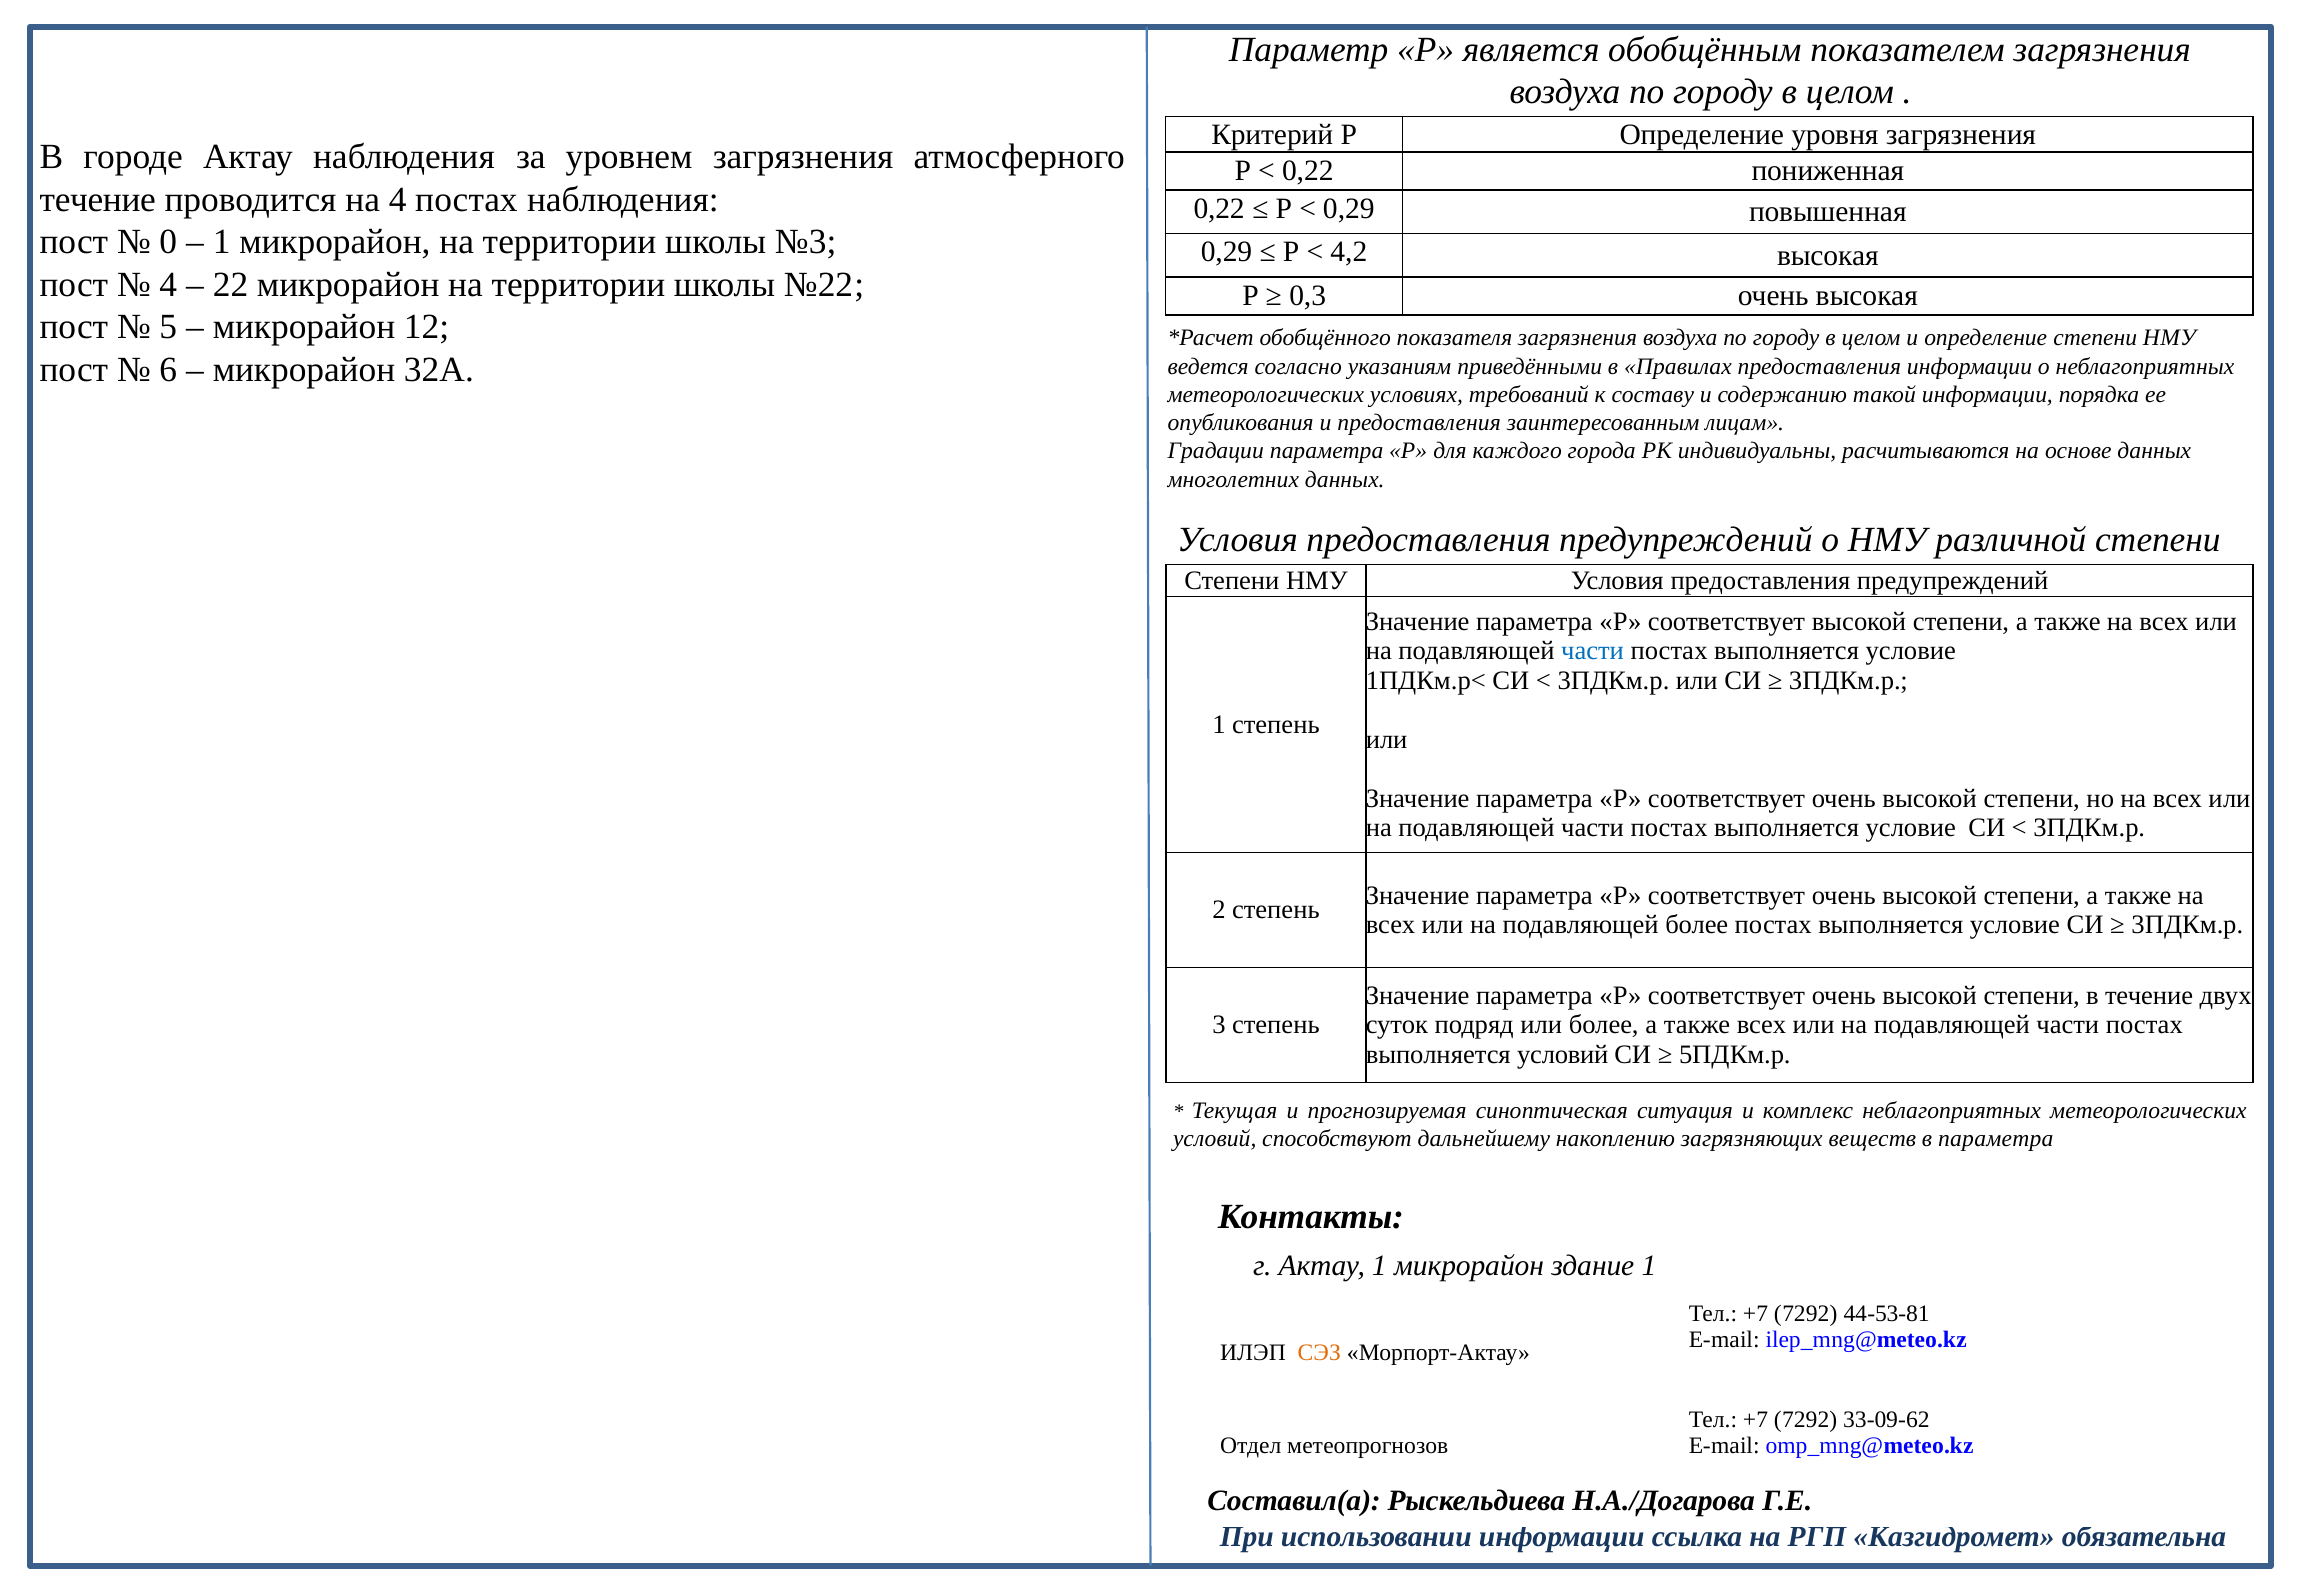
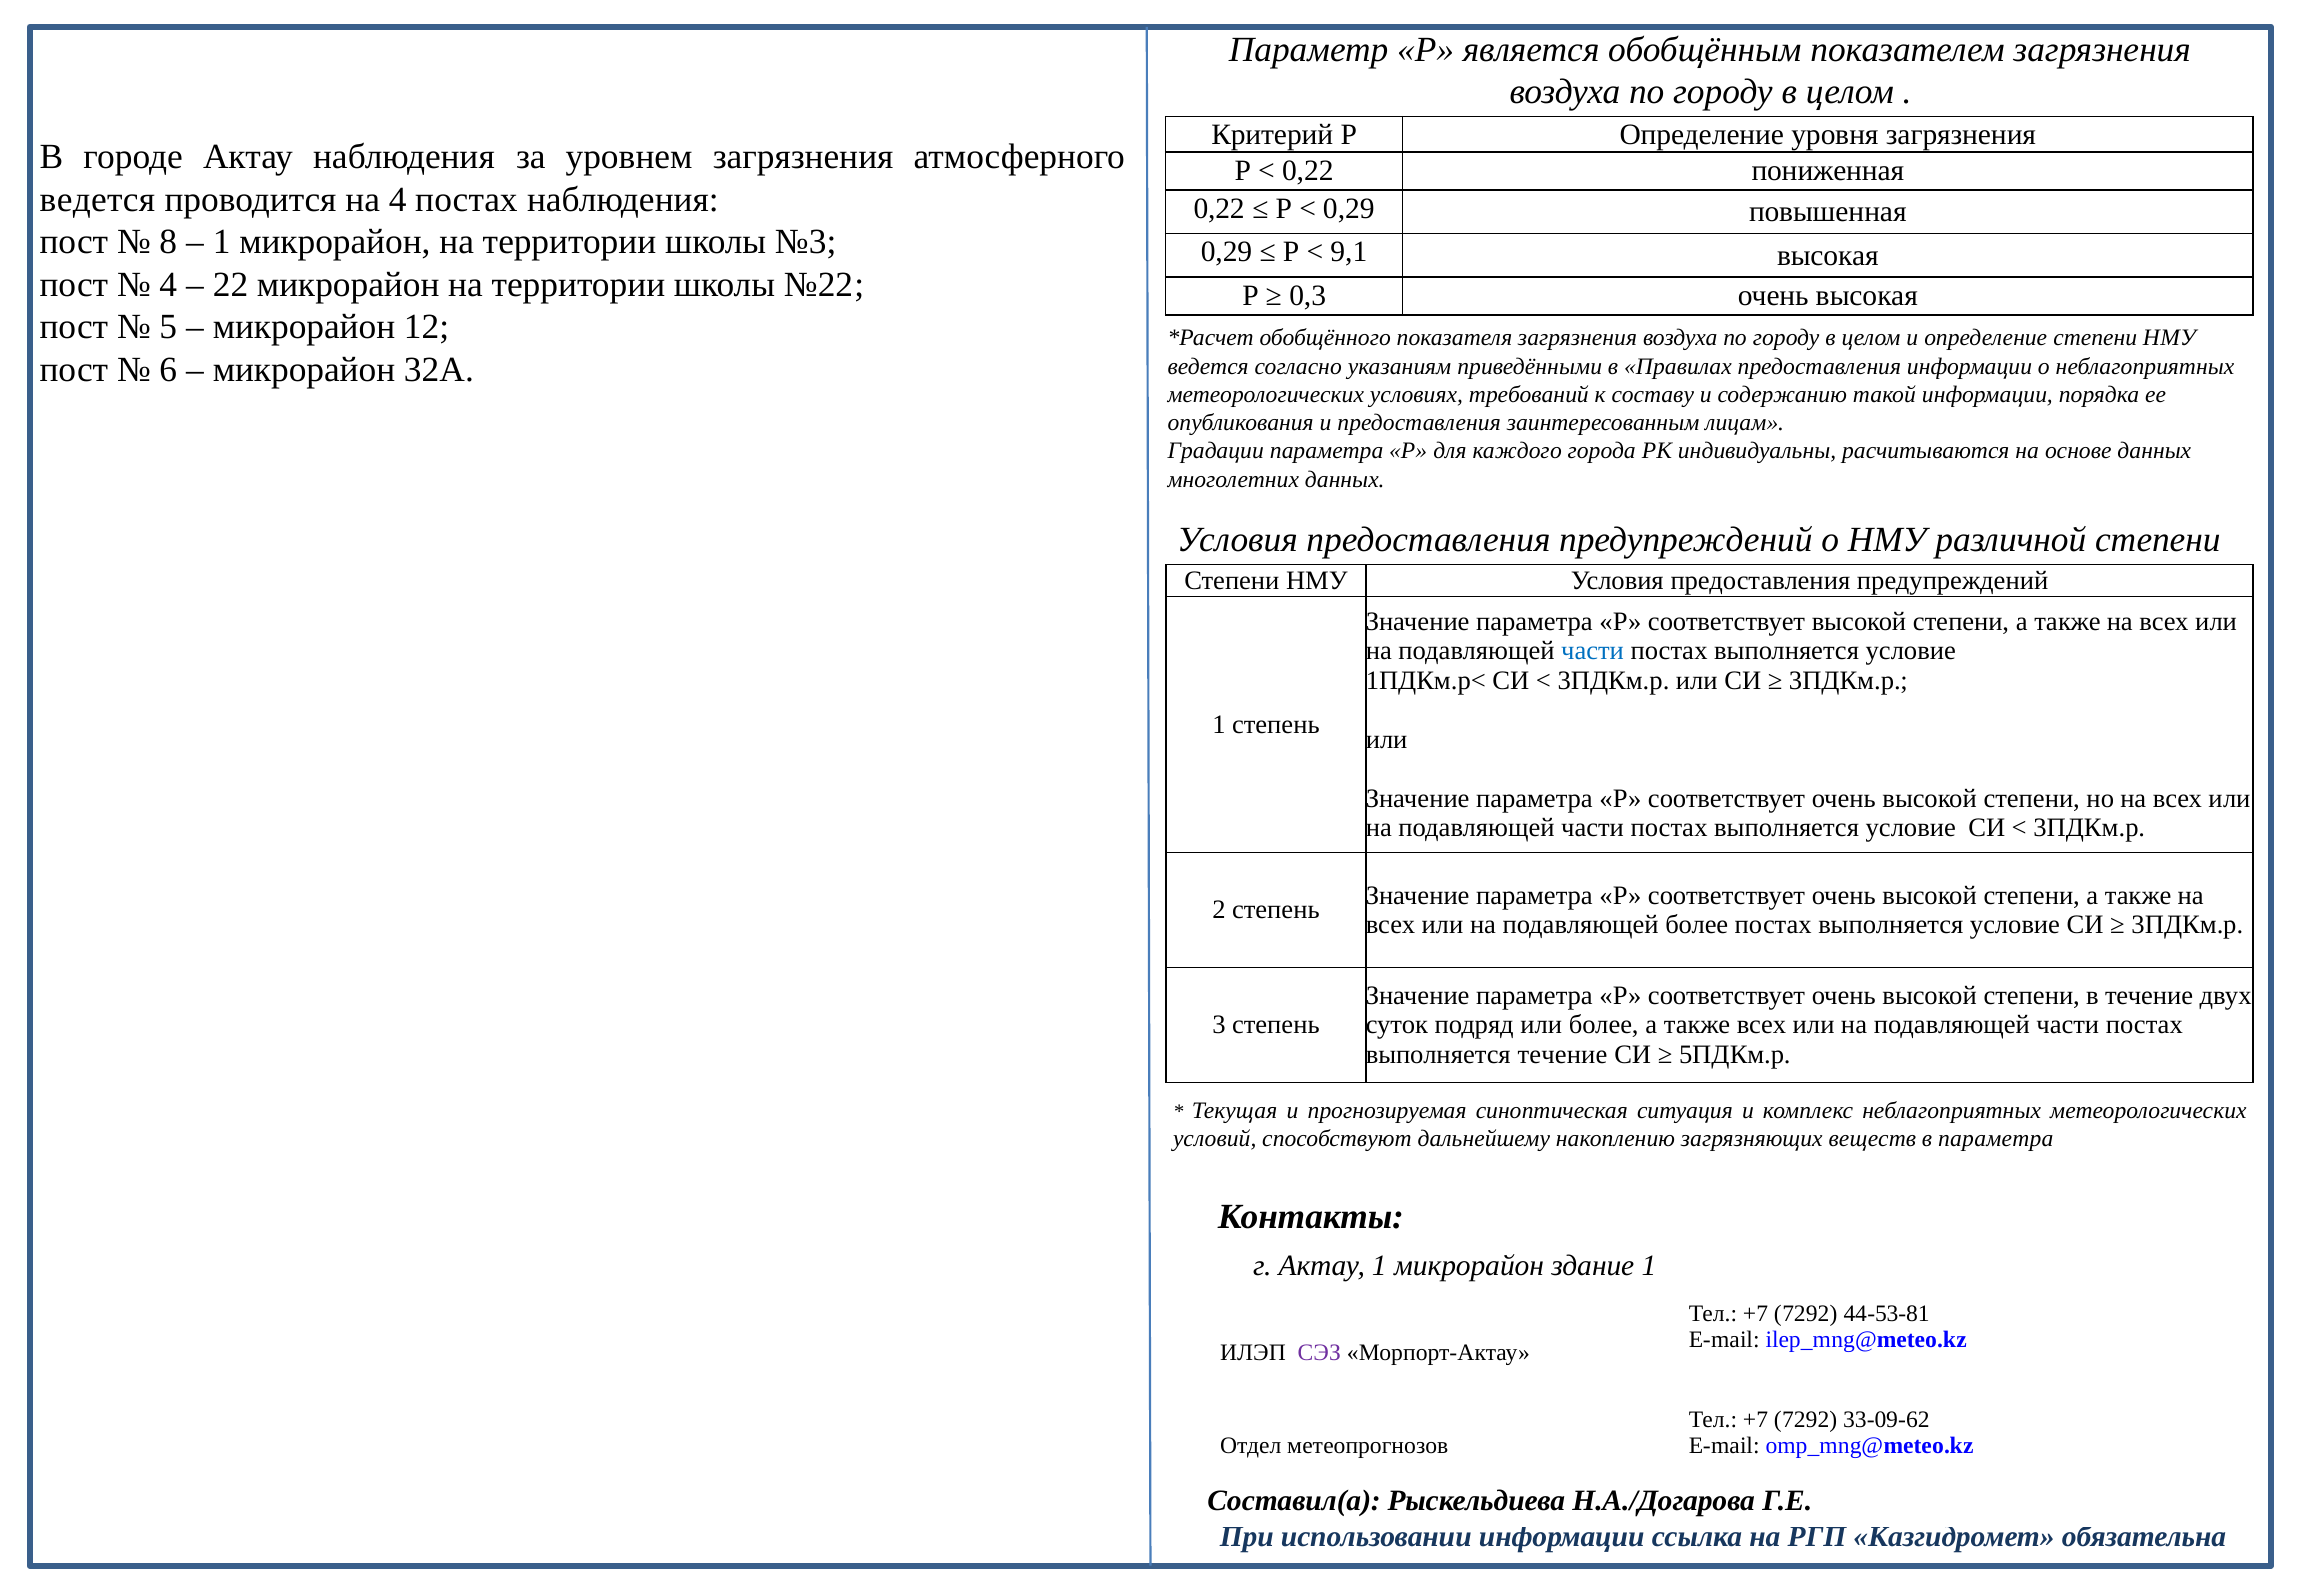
течение at (98, 200): течение -> ведется
0: 0 -> 8
4,2: 4,2 -> 9,1
выполняется условий: условий -> течение
СЭЗ colour: orange -> purple
